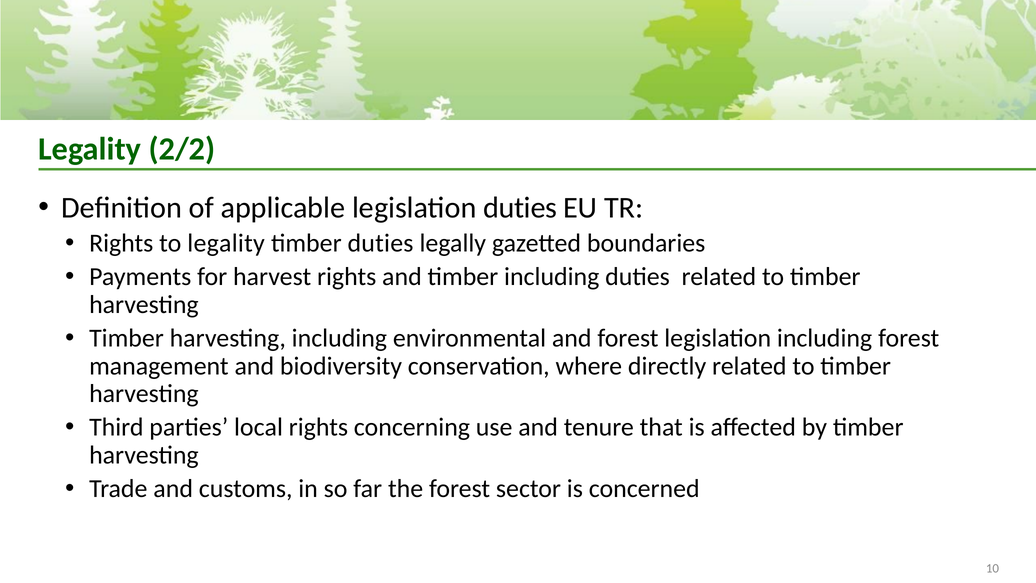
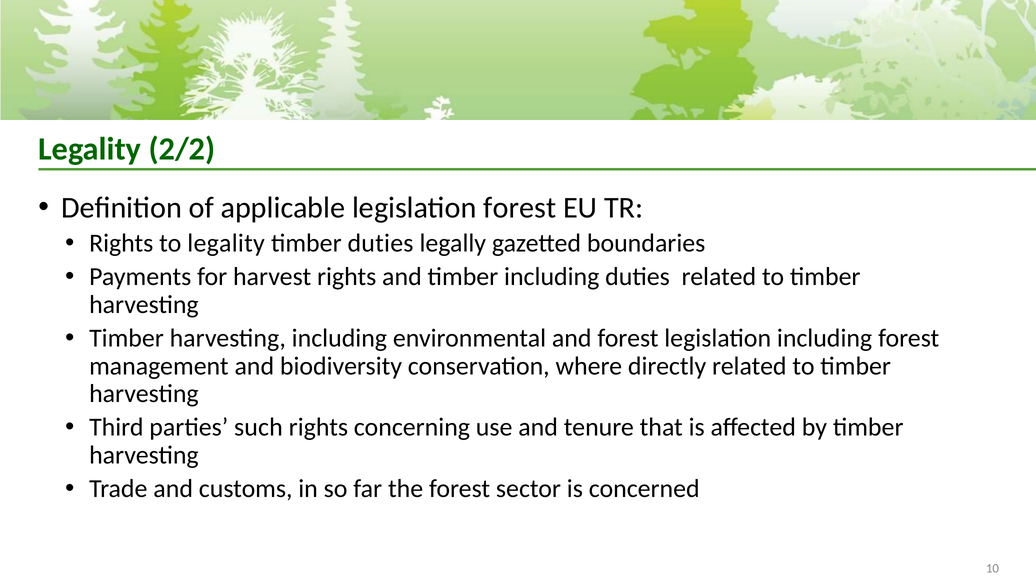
legislation duties: duties -> forest
local: local -> such
